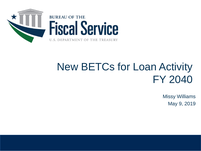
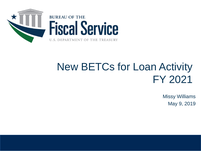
2040: 2040 -> 2021
